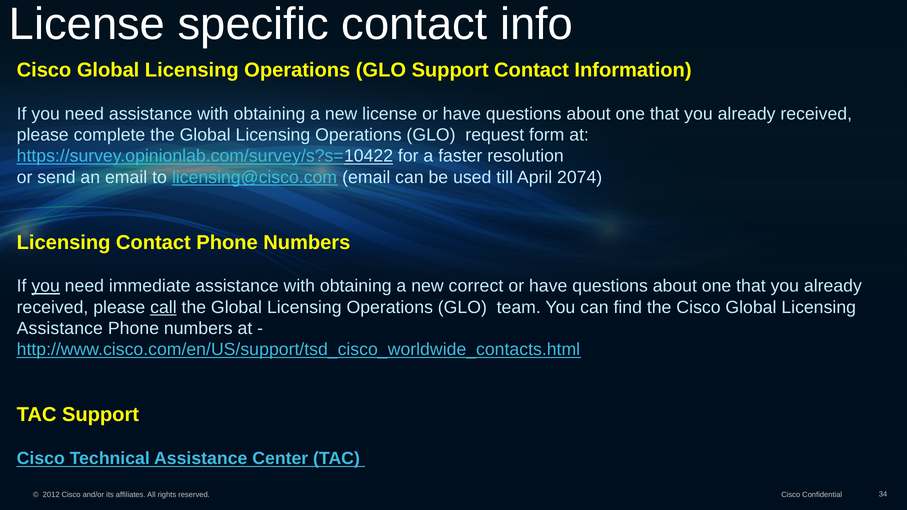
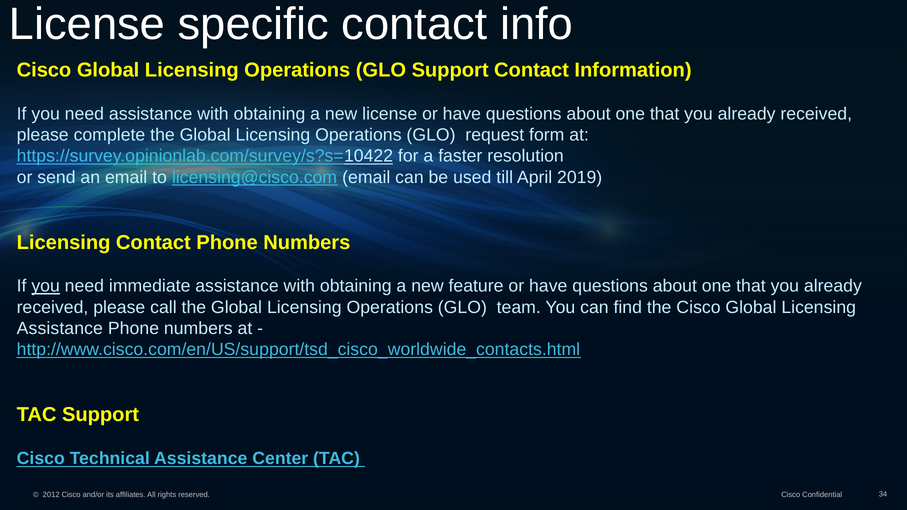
2074: 2074 -> 2019
correct: correct -> feature
call underline: present -> none
